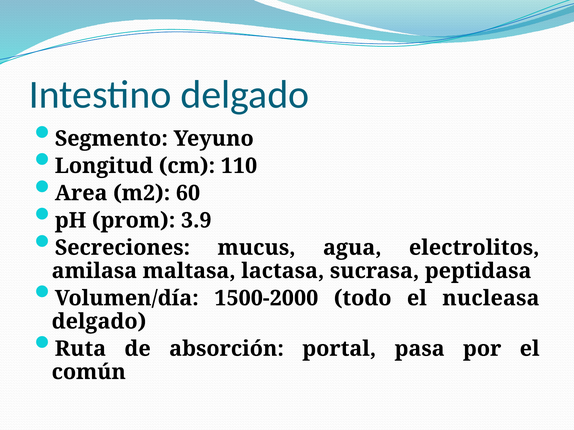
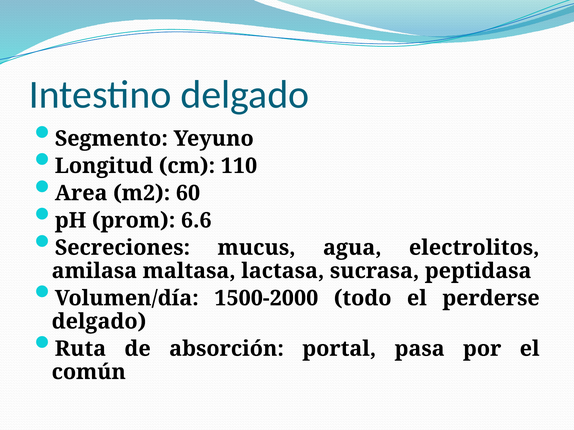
3.9: 3.9 -> 6.6
nucleasa: nucleasa -> perderse
